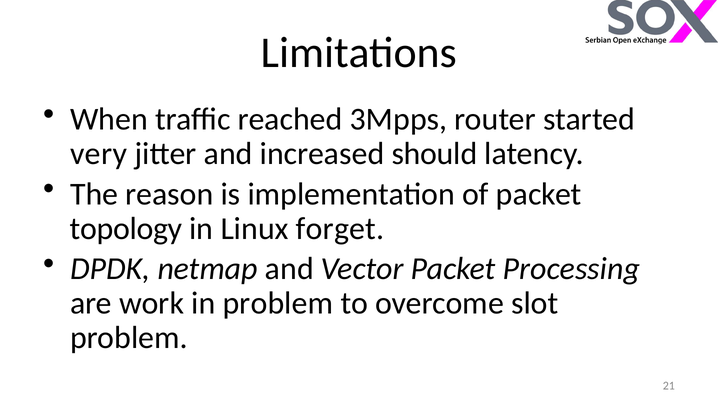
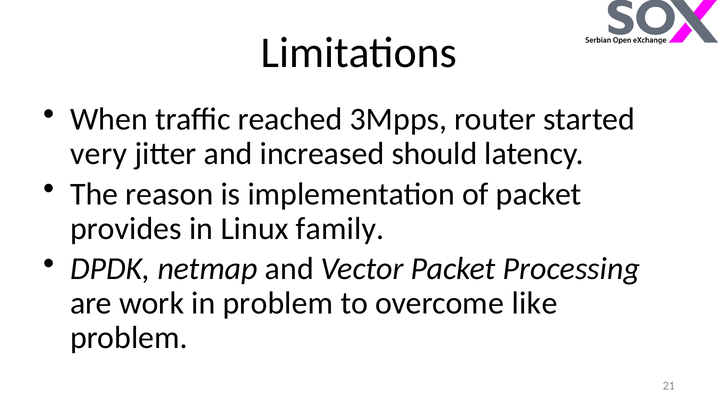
topology: topology -> provides
forget: forget -> family
slot: slot -> like
